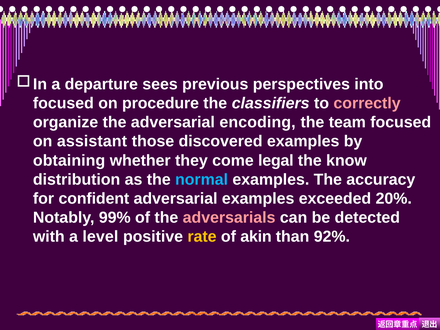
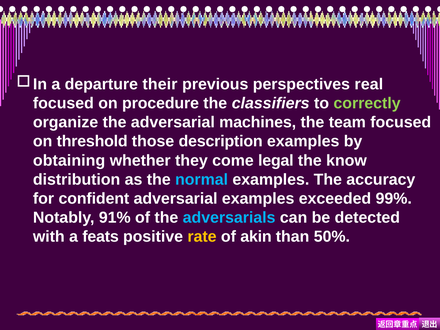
sees: sees -> their
into: into -> real
correctly colour: pink -> light green
encoding: encoding -> machines
assistant: assistant -> threshold
discovered: discovered -> description
20%: 20% -> 99%
99%: 99% -> 91%
adversarials colour: pink -> light blue
level: level -> feats
92%: 92% -> 50%
